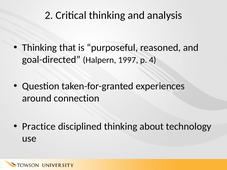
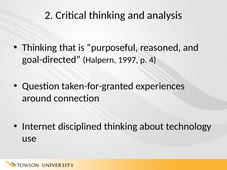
Practice: Practice -> Internet
